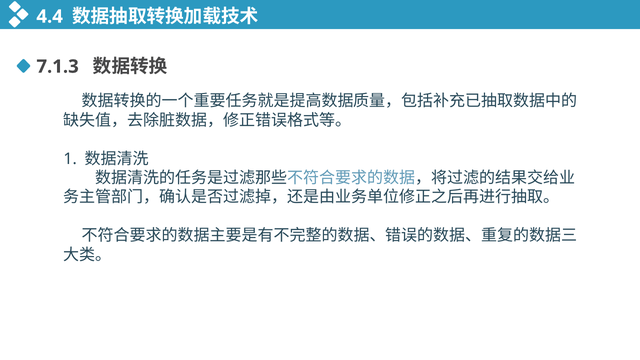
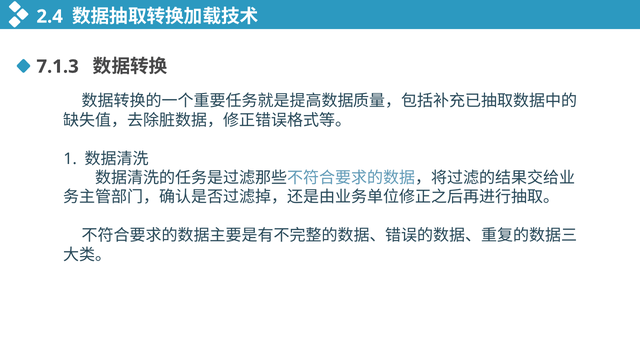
4.4: 4.4 -> 2.4
